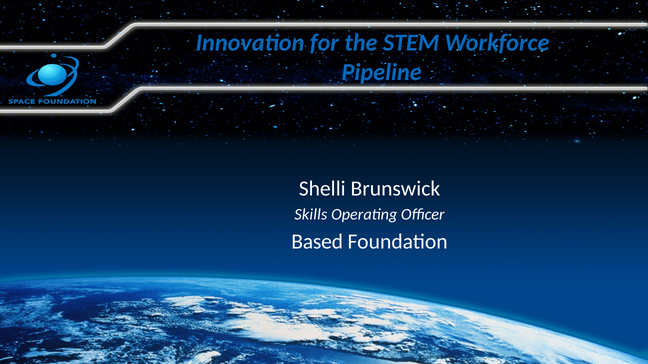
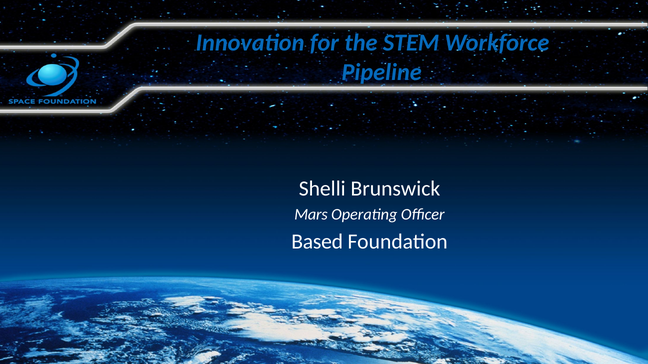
Skills: Skills -> Mars
